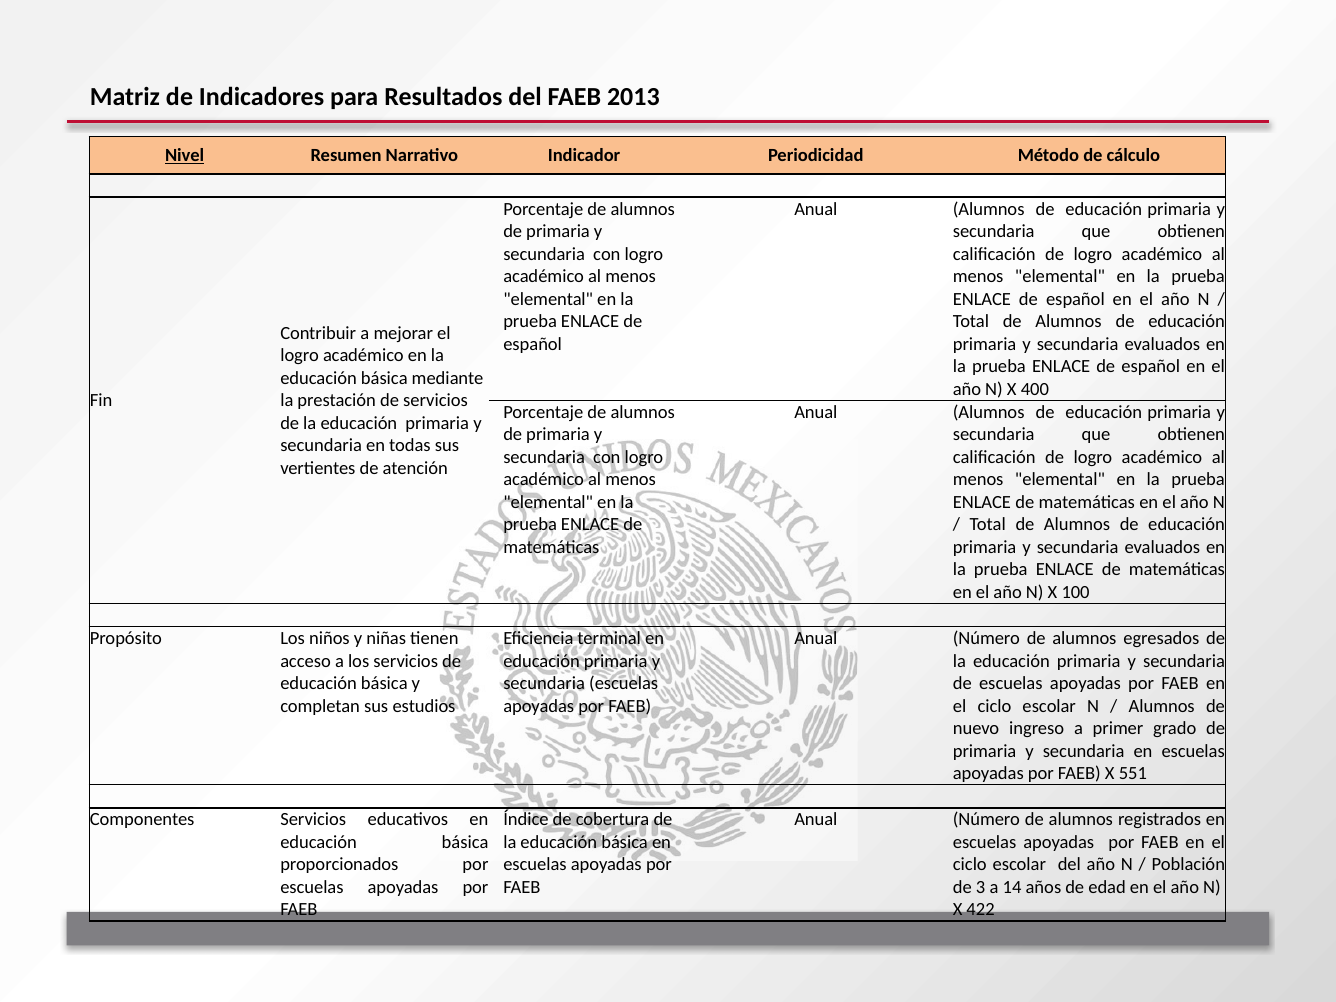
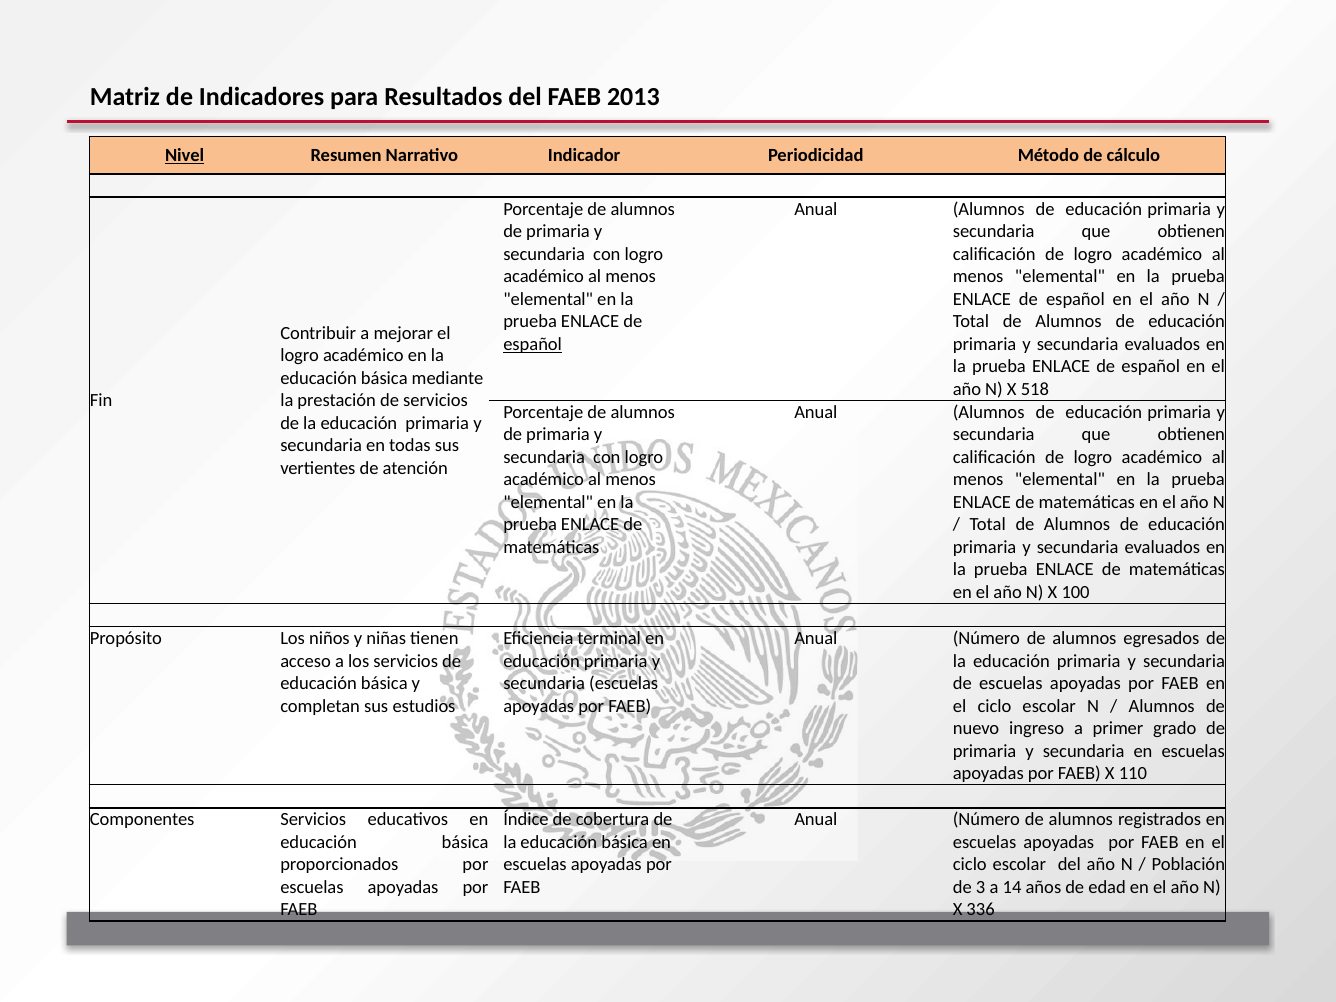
español at (533, 344) underline: none -> present
400: 400 -> 518
551: 551 -> 110
422: 422 -> 336
